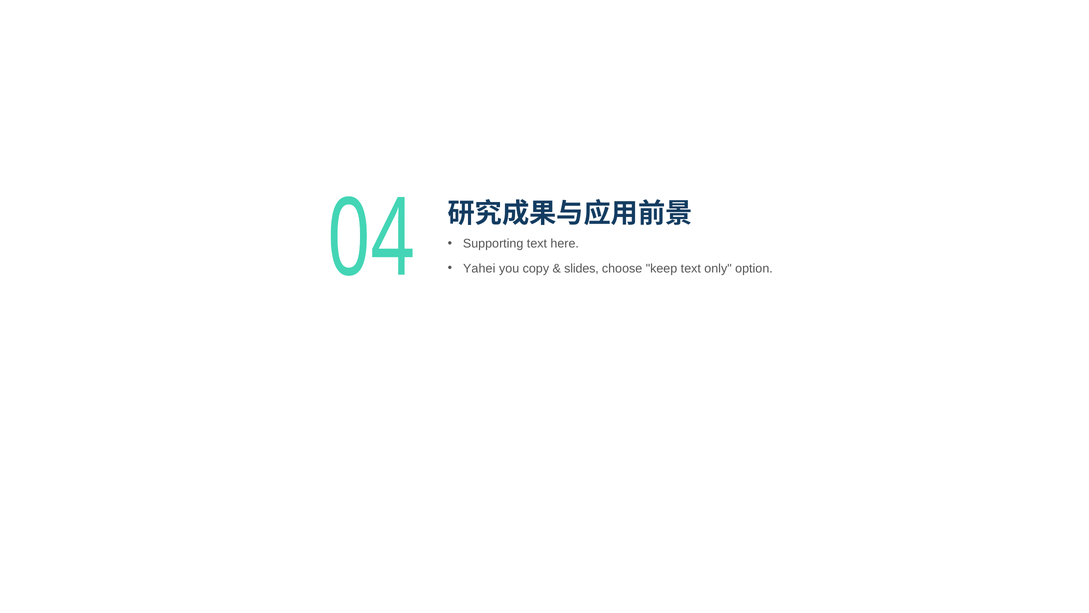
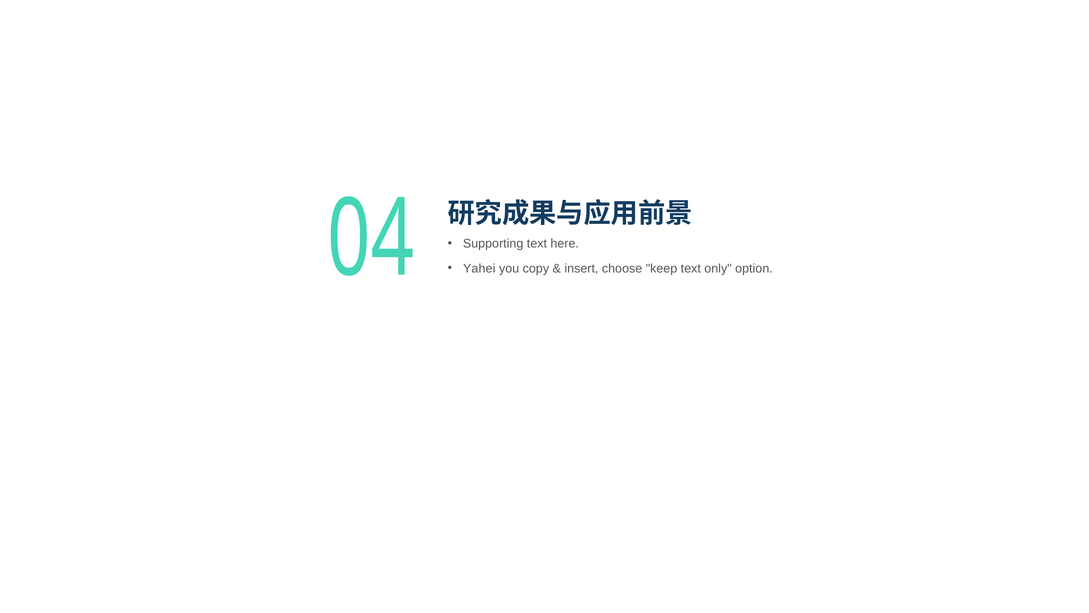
slides: slides -> insert
